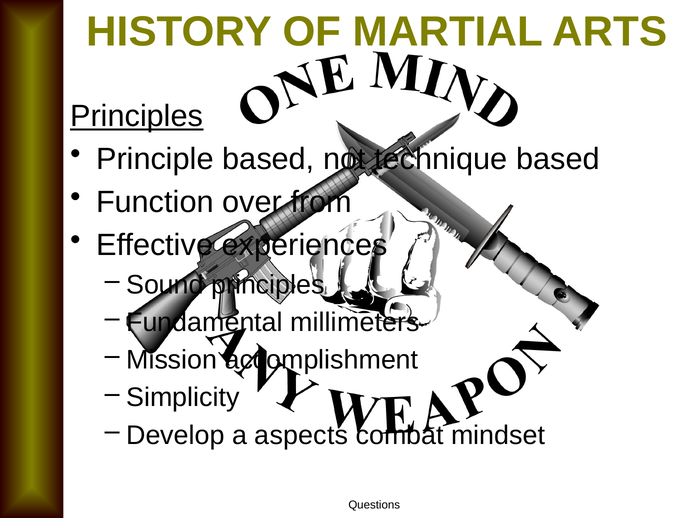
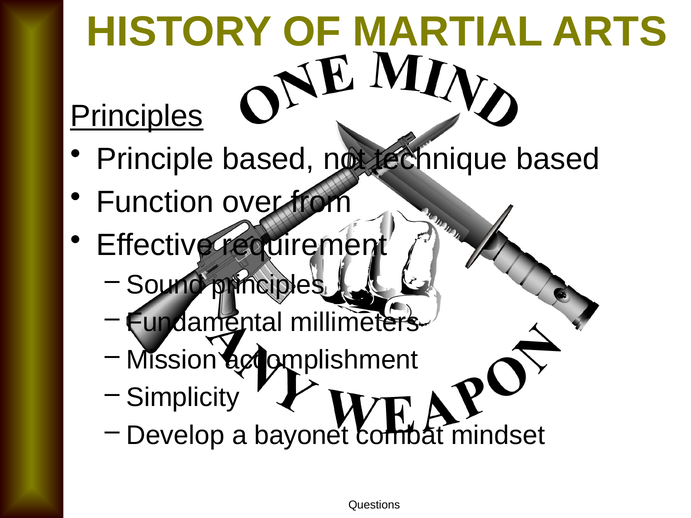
experiences: experiences -> requirement
aspects: aspects -> bayonet
